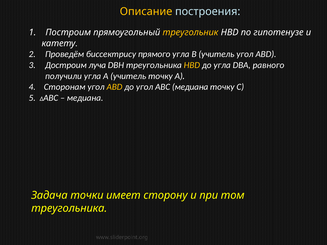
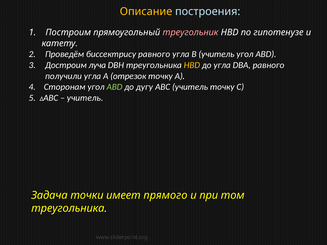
треугольник colour: yellow -> pink
биссектрису прямого: прямого -> равного
A учитель: учитель -> отрезок
ABD at (115, 87) colour: yellow -> light green
до угол: угол -> дугу
ABC медиана: медиана -> учитель
медиана at (85, 98): медиана -> учитель
сторону: сторону -> прямого
